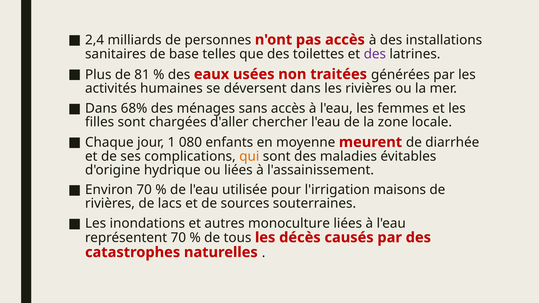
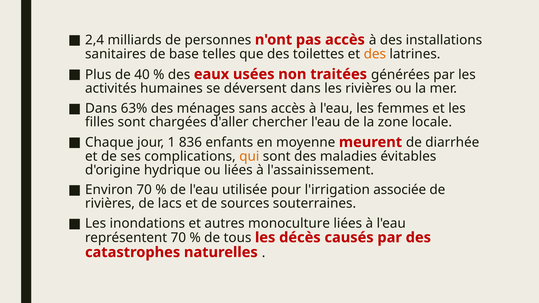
des at (375, 54) colour: purple -> orange
81: 81 -> 40
68%: 68% -> 63%
080: 080 -> 836
maisons: maisons -> associée
